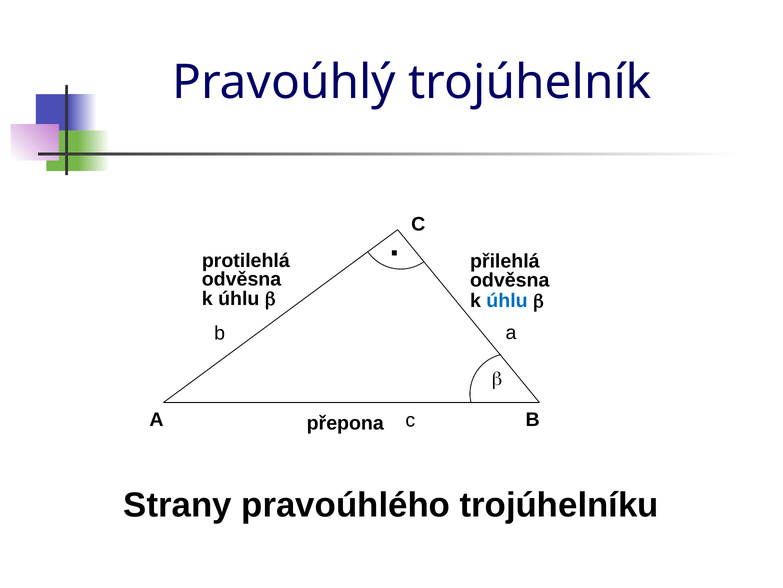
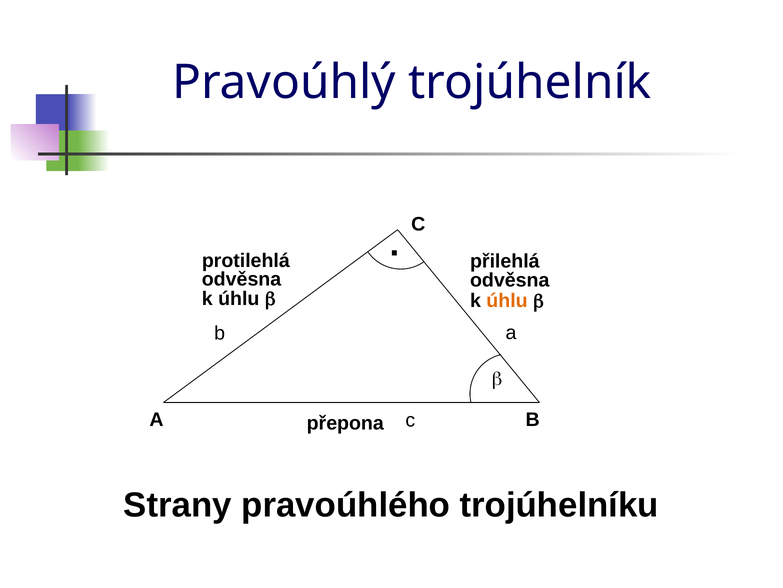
úhlu at (507, 301) colour: blue -> orange
